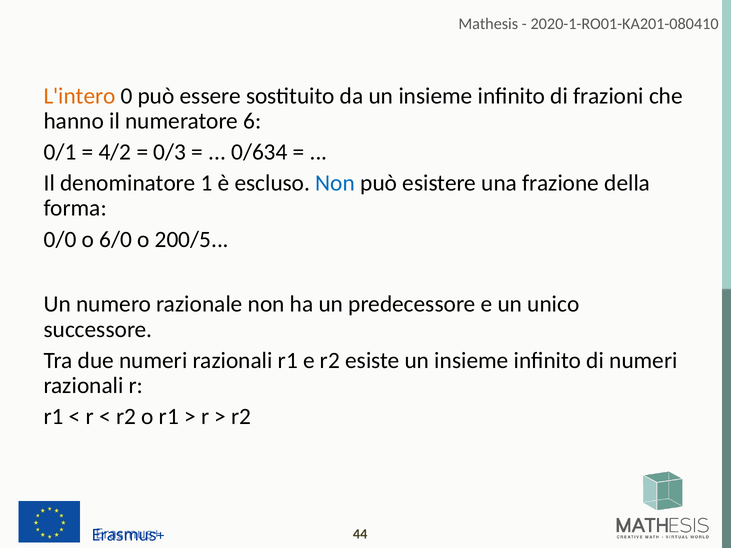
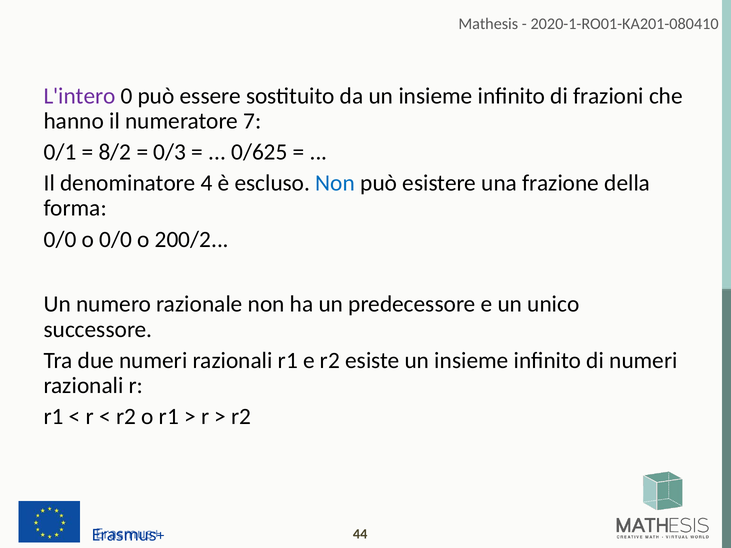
L'intero colour: orange -> purple
6: 6 -> 7
4/2: 4/2 -> 8/2
0/634: 0/634 -> 0/625
1: 1 -> 4
o 6/0: 6/0 -> 0/0
200/5: 200/5 -> 200/2
